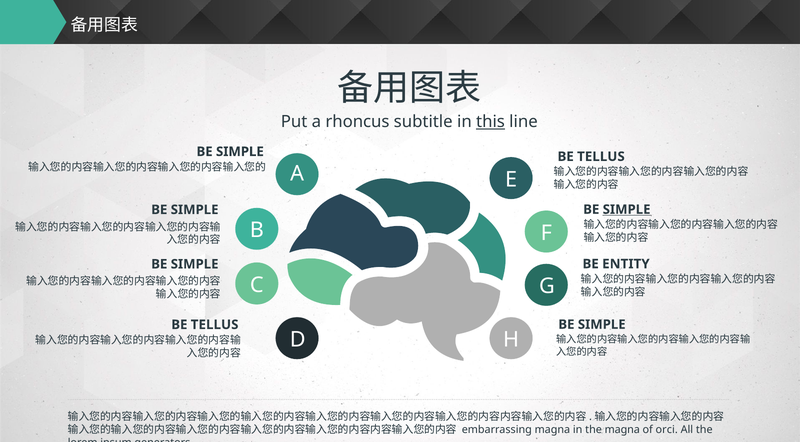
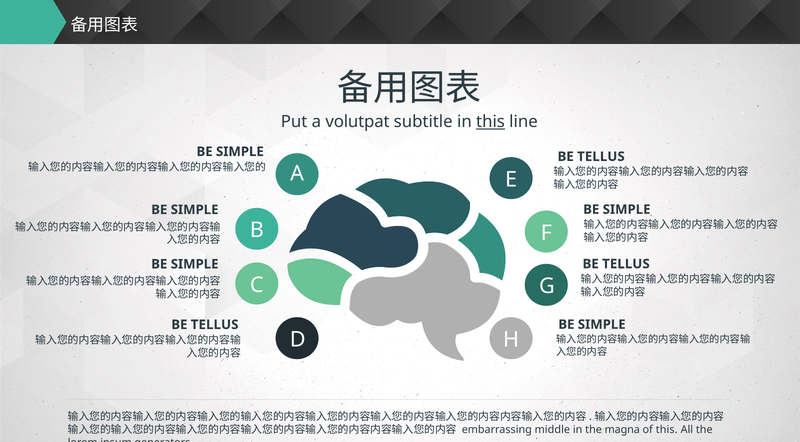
rhoncus: rhoncus -> volutpat
SIMPLE at (627, 210) underline: present -> none
ENTITY at (626, 264): ENTITY -> TELLUS
embarrassing magna: magna -> middle
of orci: orci -> this
